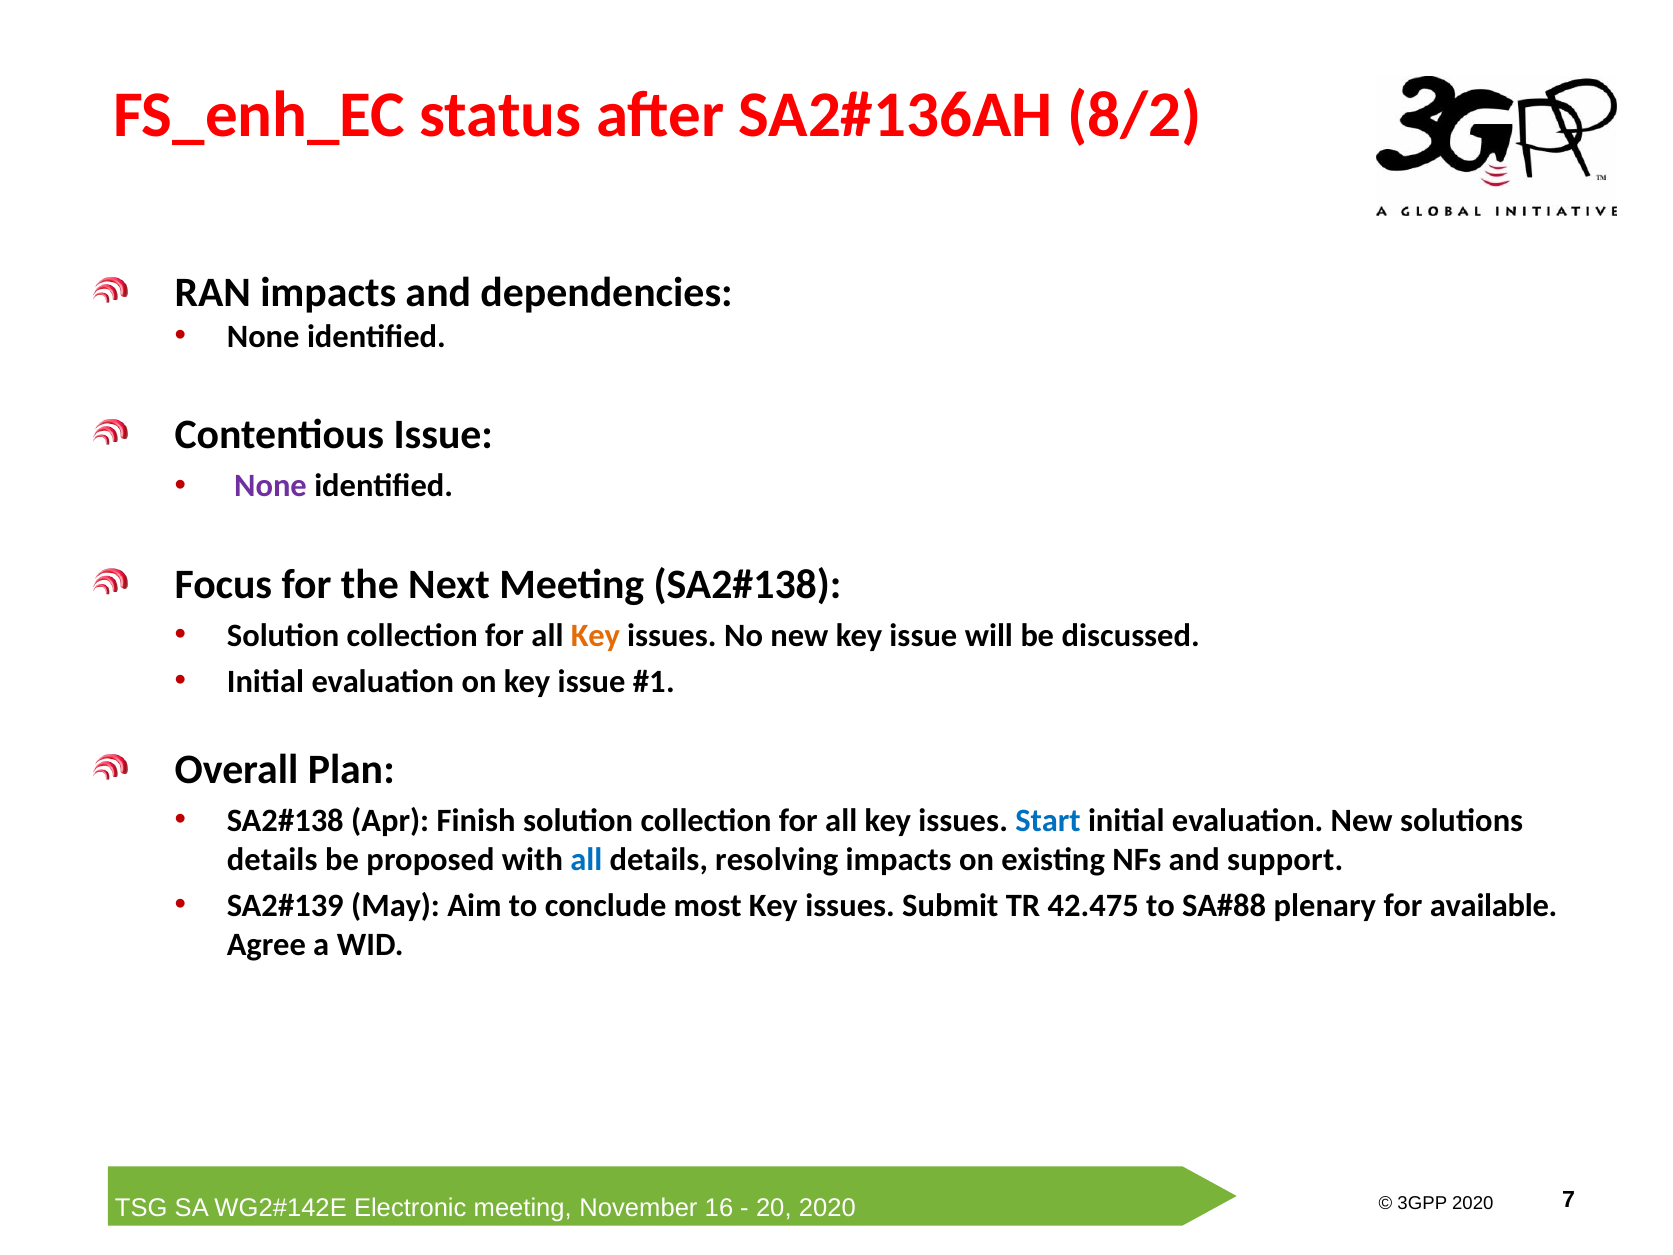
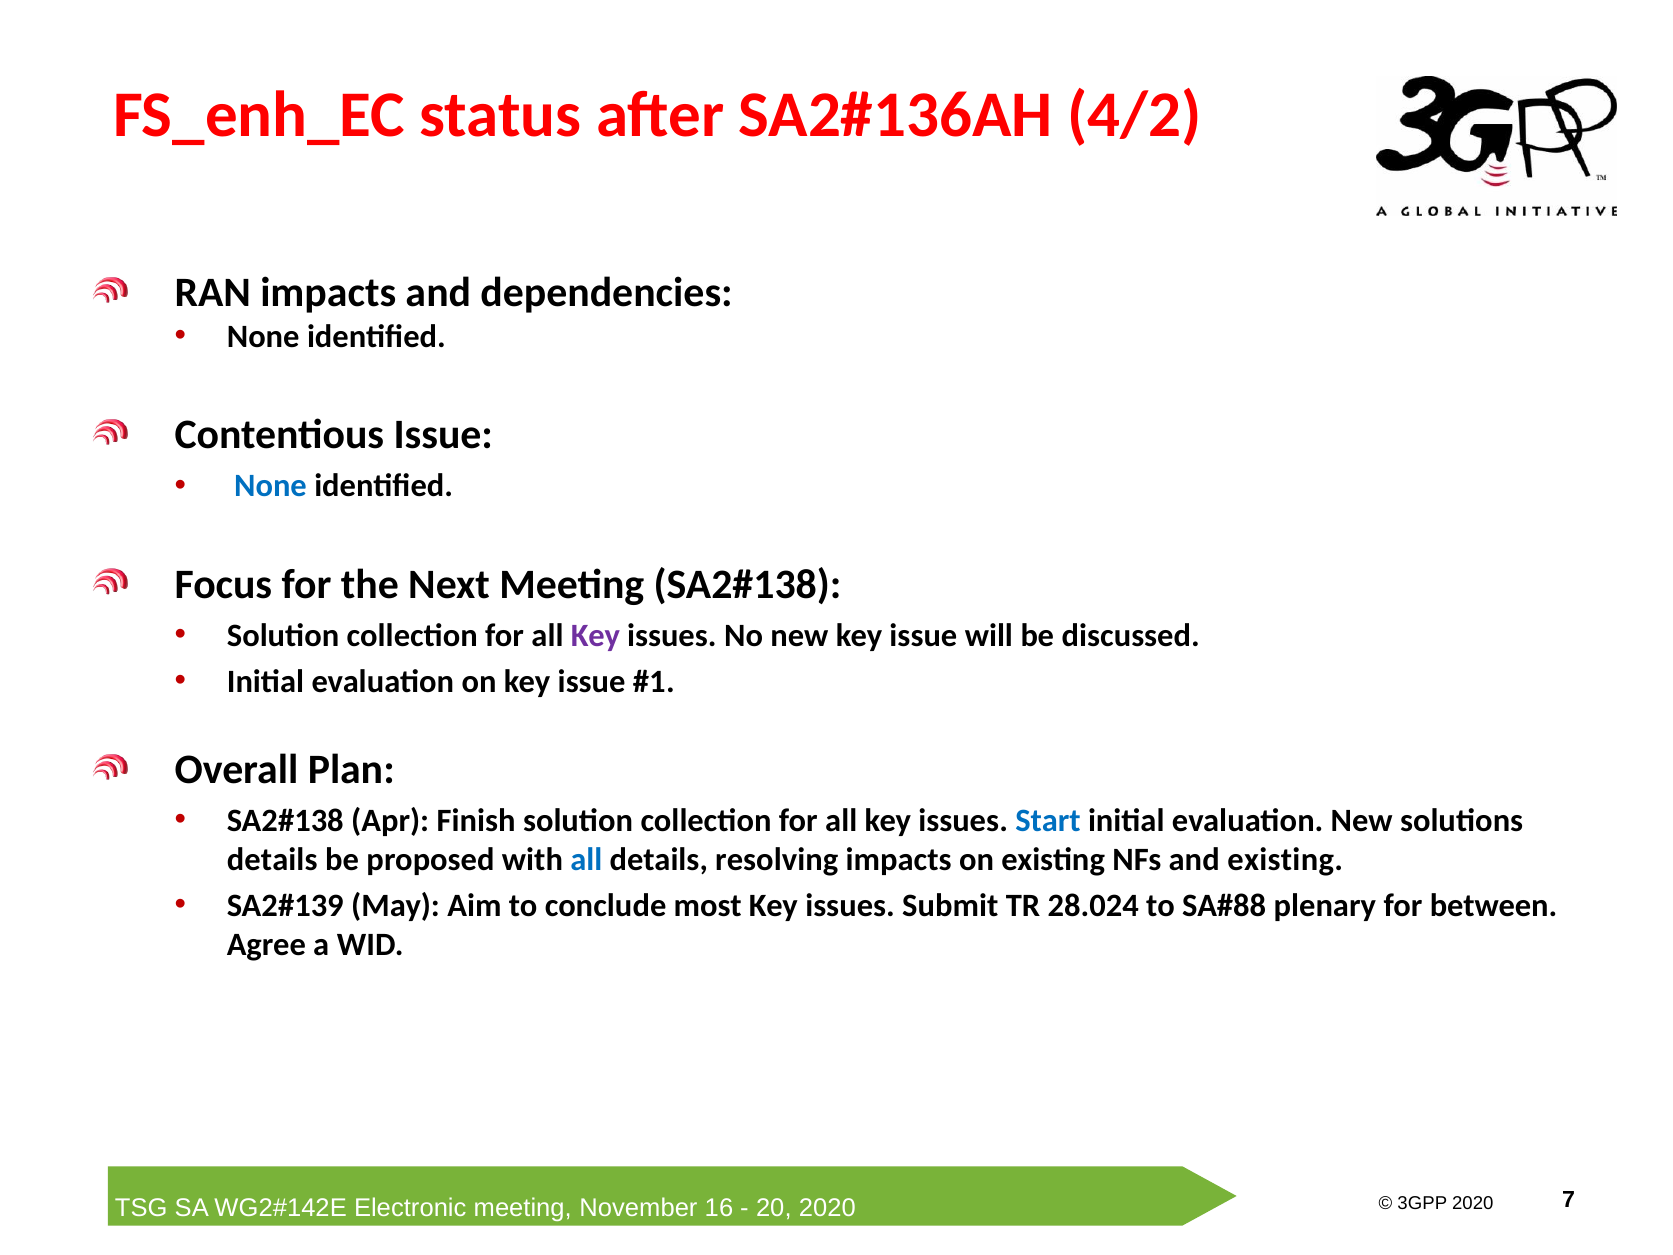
8/2: 8/2 -> 4/2
None at (270, 486) colour: purple -> blue
Key at (595, 635) colour: orange -> purple
and support: support -> existing
42.475: 42.475 -> 28.024
available: available -> between
